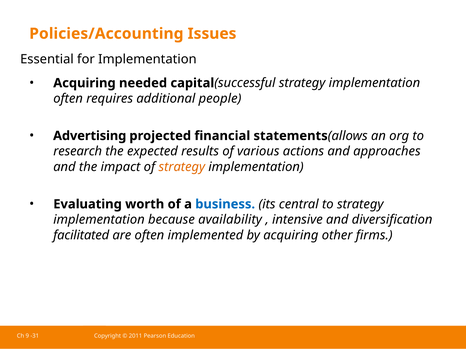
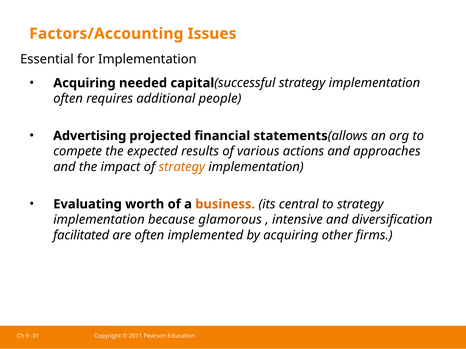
Policies/Accounting: Policies/Accounting -> Factors/Accounting
research: research -> compete
business colour: blue -> orange
availability: availability -> glamorous
